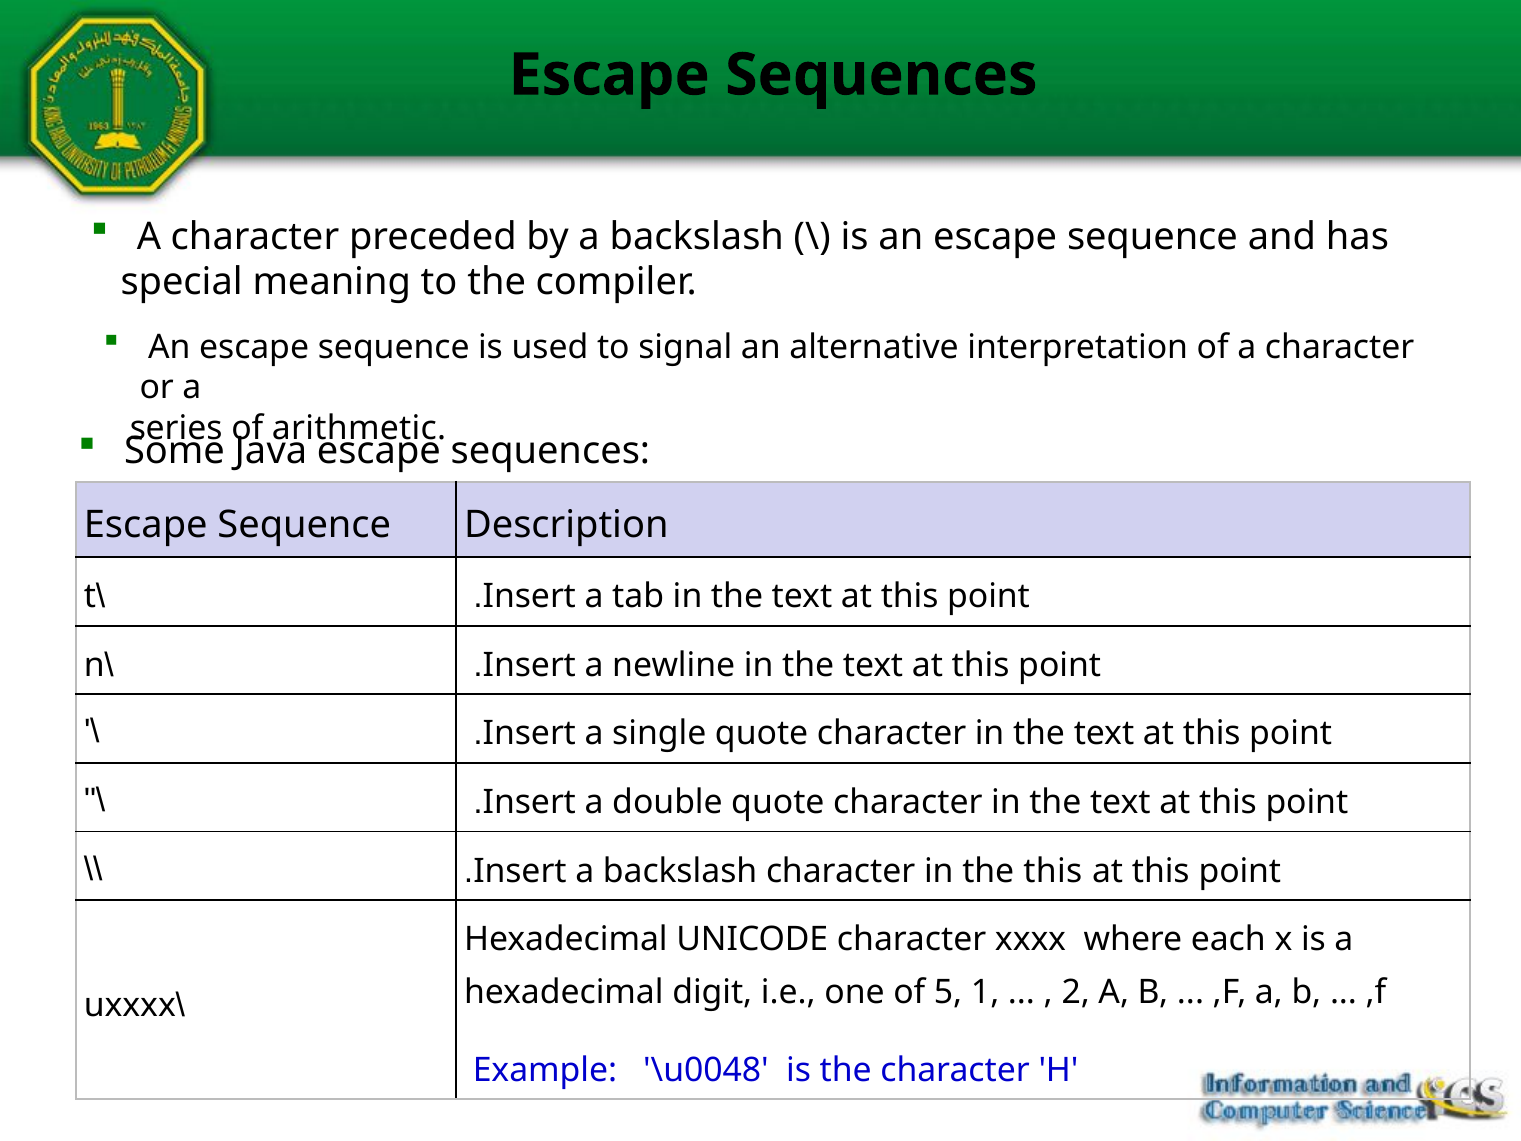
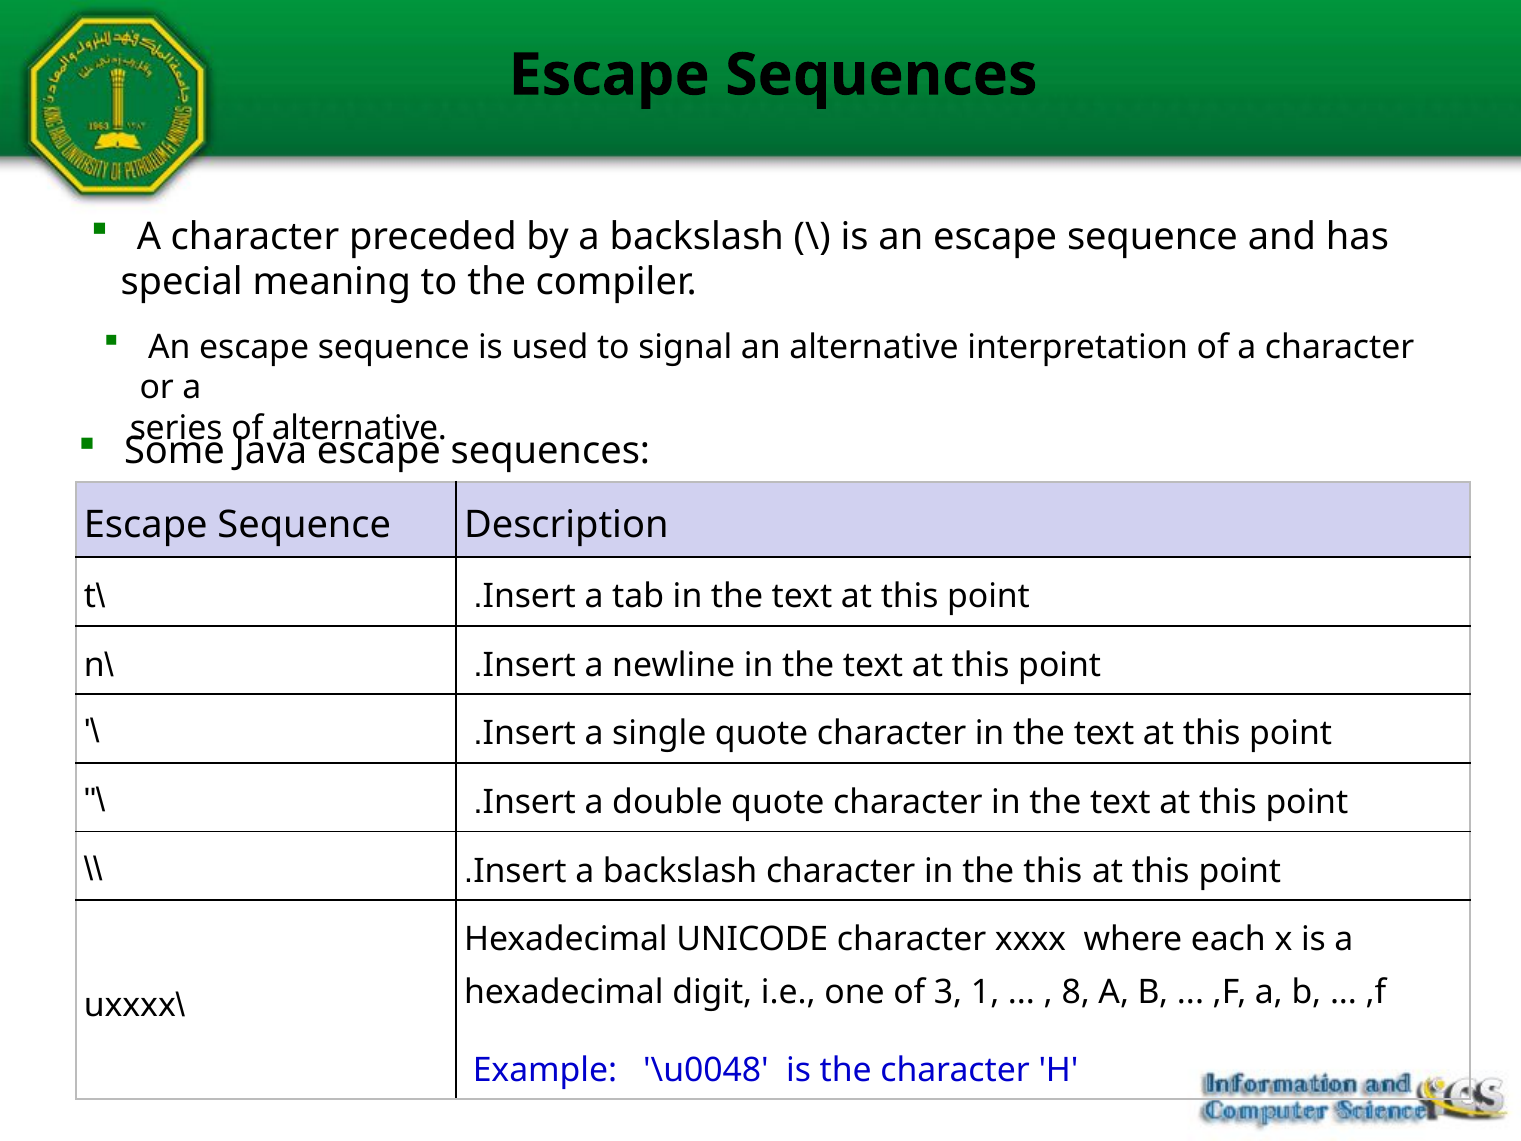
of arithmetic: arithmetic -> alternative
5: 5 -> 3
2: 2 -> 8
